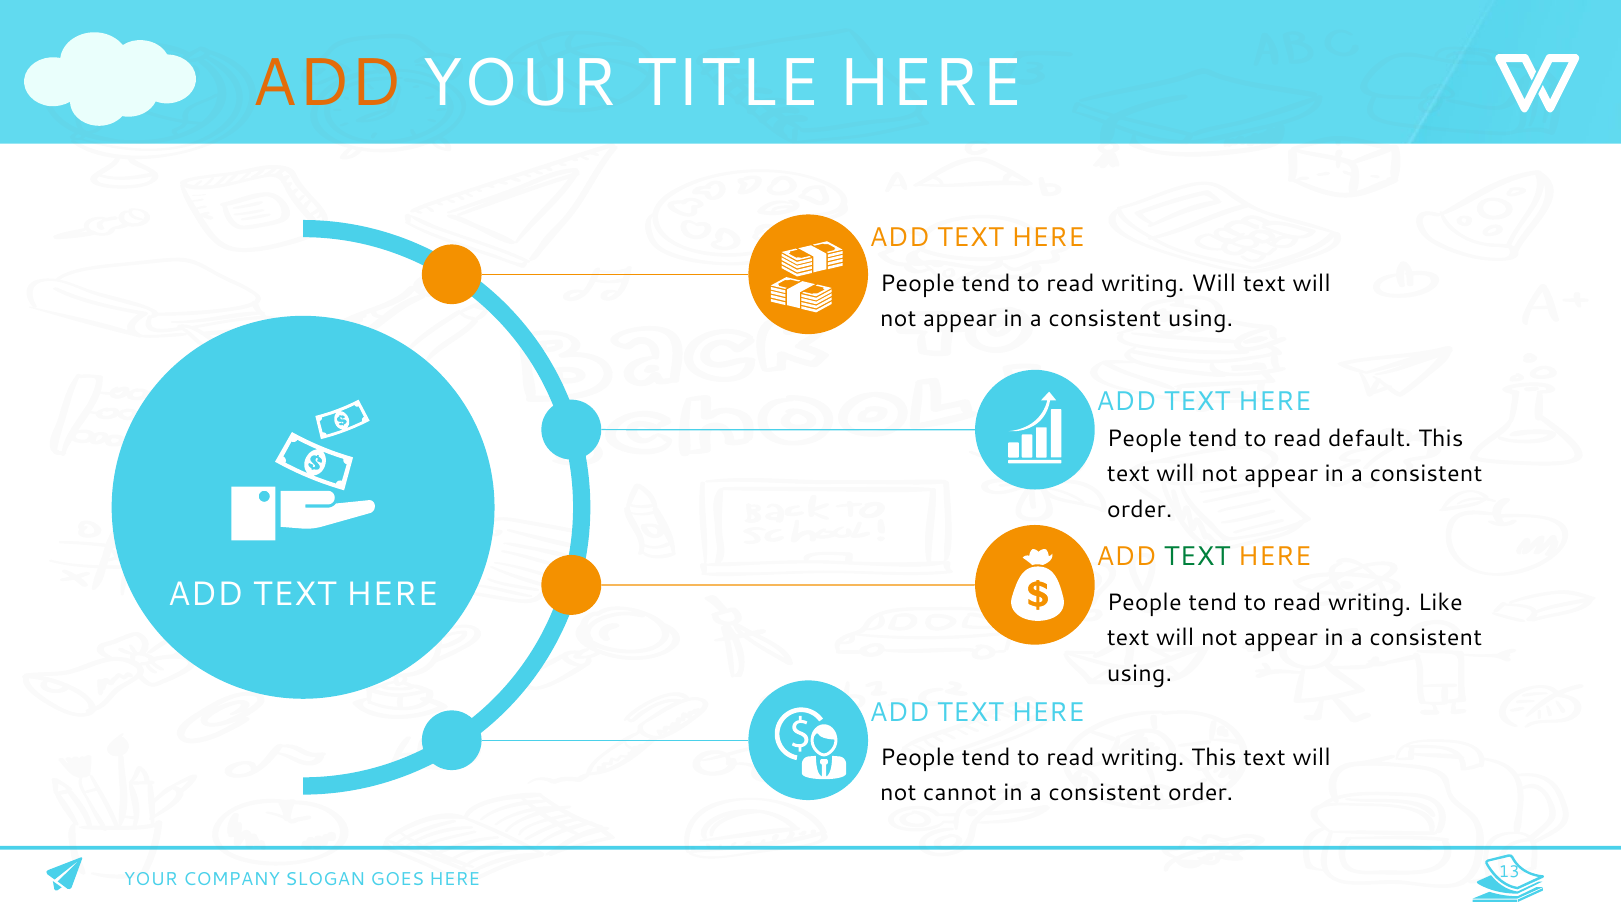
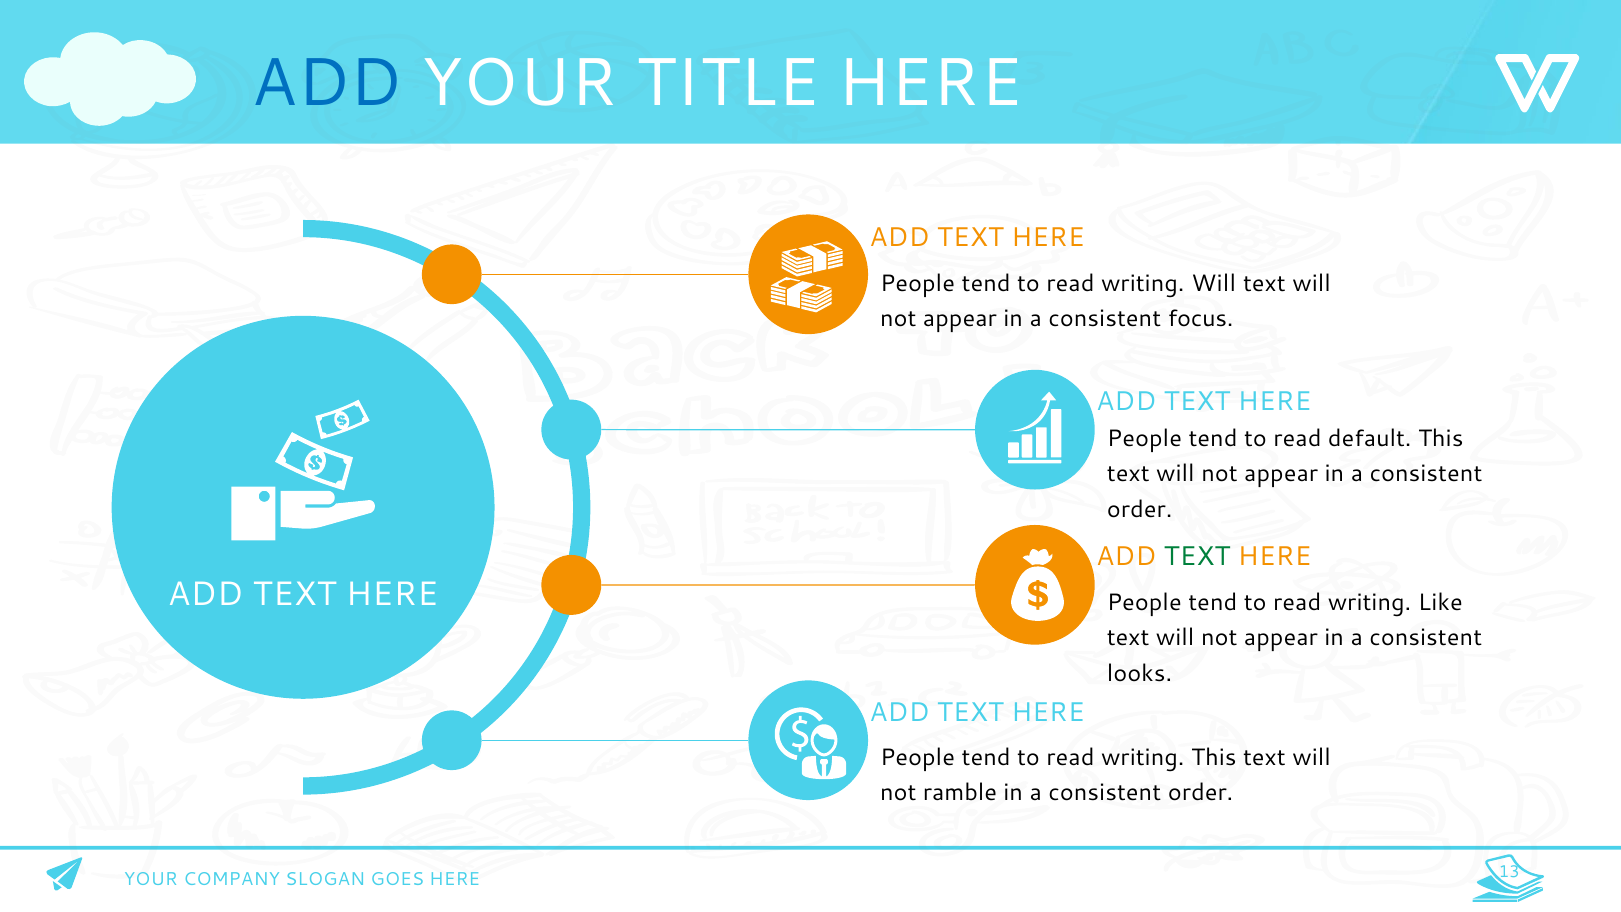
ADD at (327, 83) colour: orange -> blue
using at (1201, 319): using -> focus
using at (1139, 673): using -> looks
cannot: cannot -> ramble
